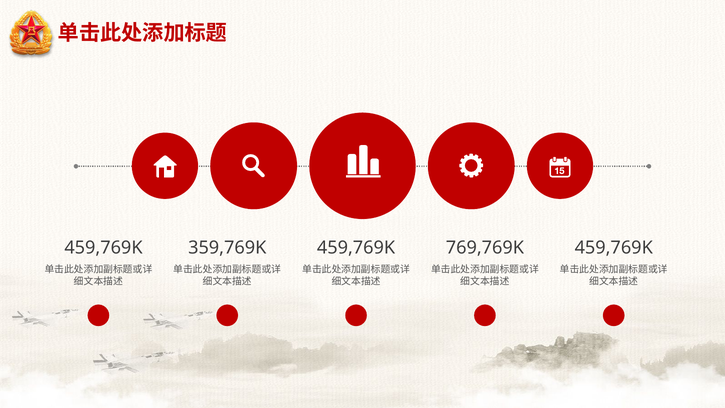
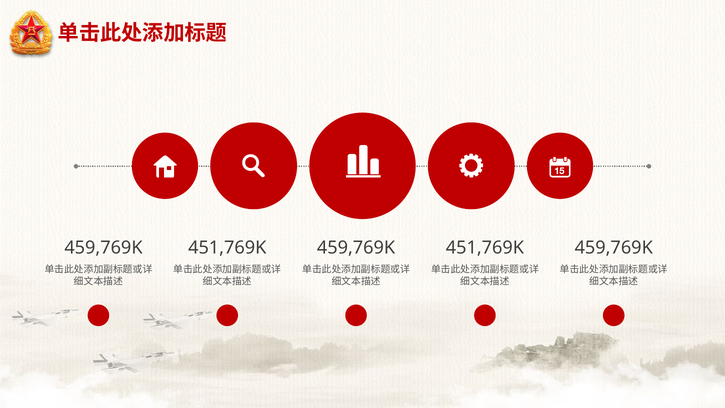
359,769K at (227, 248): 359,769K -> 451,769K
769,769K at (485, 248): 769,769K -> 451,769K
